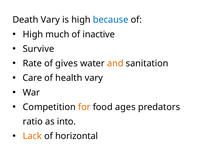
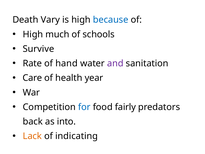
inactive: inactive -> schools
gives: gives -> hand
and colour: orange -> purple
health vary: vary -> year
for colour: orange -> blue
ages: ages -> fairly
ratio: ratio -> back
horizontal: horizontal -> indicating
